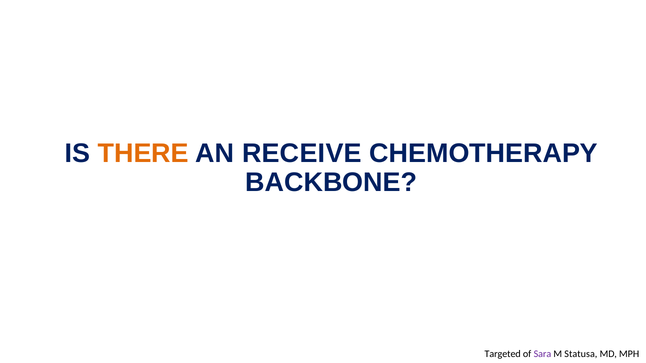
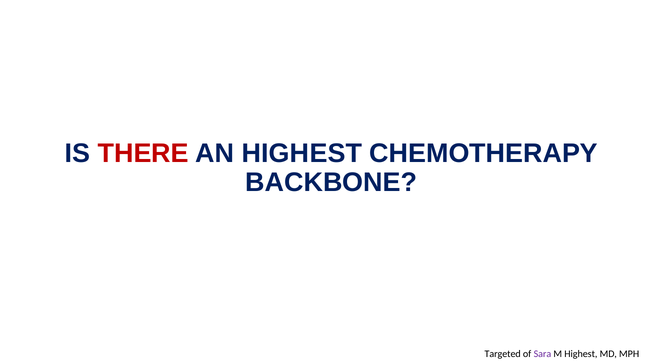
THERE colour: orange -> red
AN RECEIVE: RECEIVE -> HIGHEST
M Statusa: Statusa -> Highest
